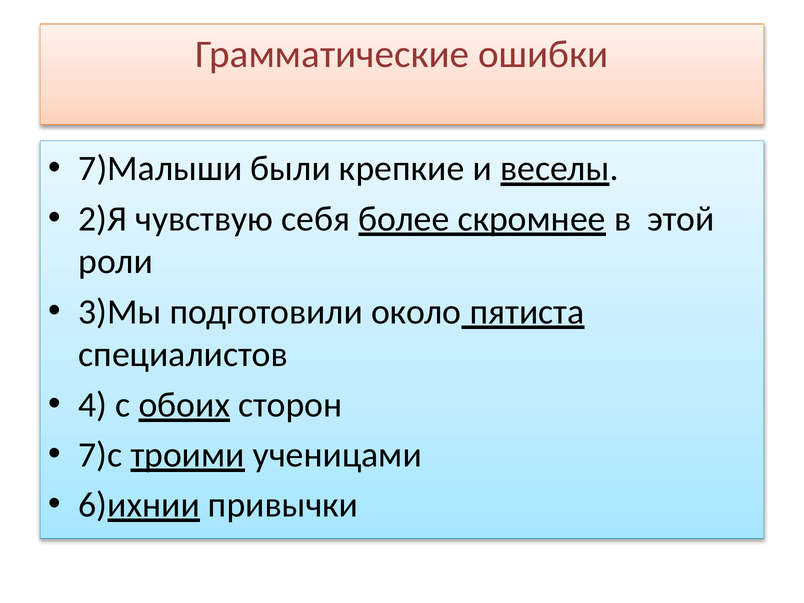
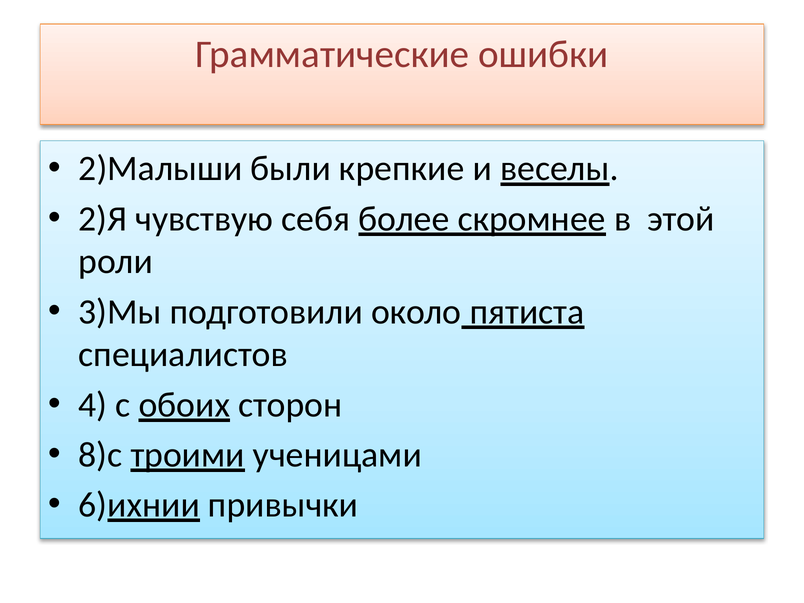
7)Малыши: 7)Малыши -> 2)Малыши
7)с: 7)с -> 8)с
